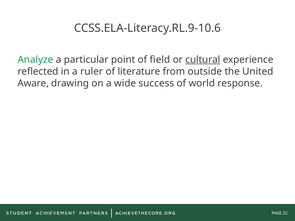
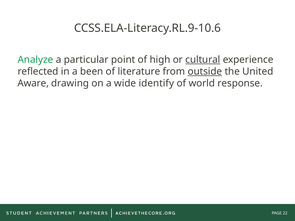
field: field -> high
ruler: ruler -> been
outside underline: none -> present
success: success -> identify
